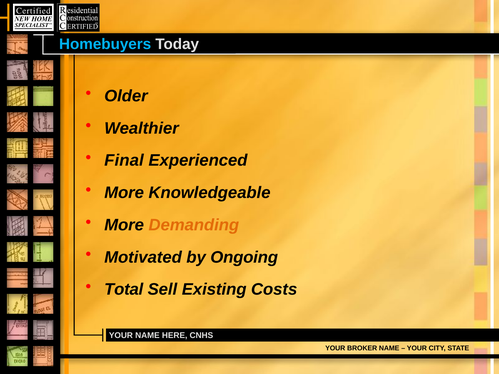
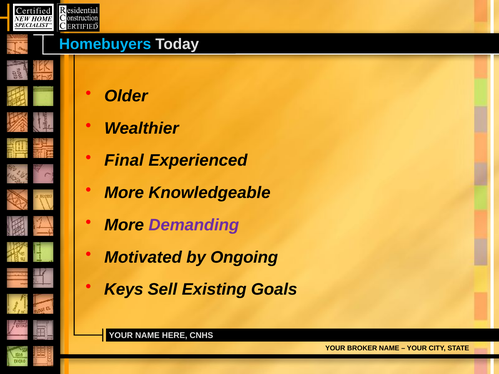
Demanding colour: orange -> purple
Total: Total -> Keys
Costs: Costs -> Goals
